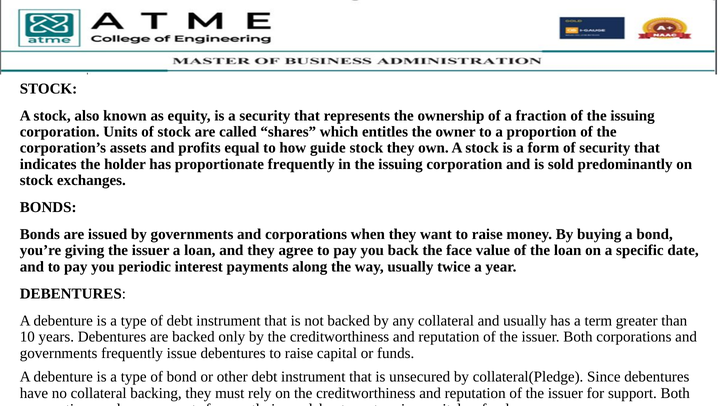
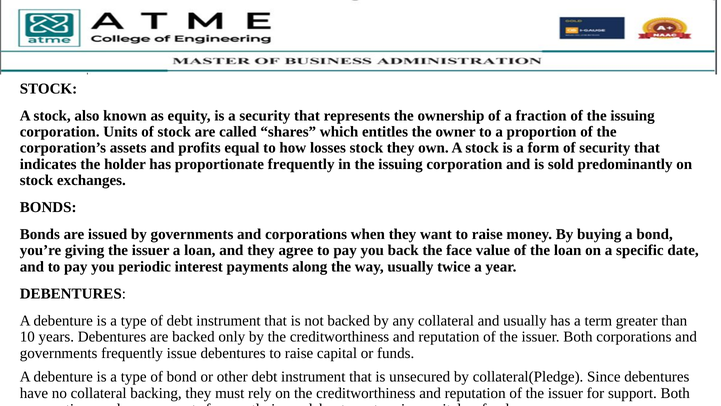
guide: guide -> losses
